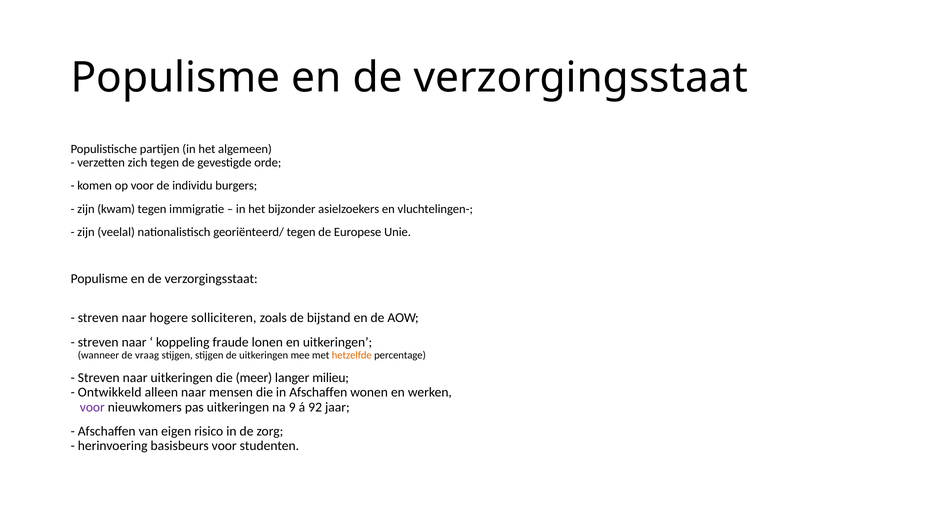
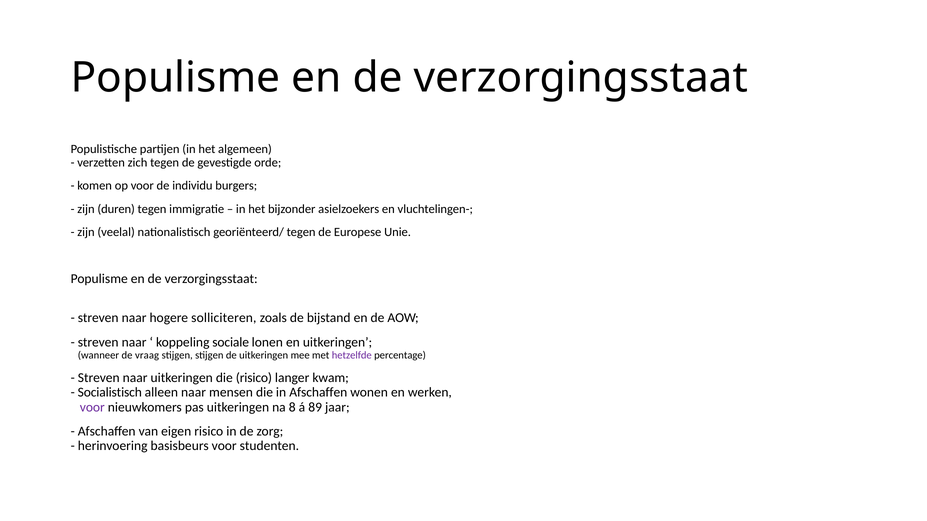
kwam: kwam -> duren
fraude: fraude -> sociale
hetzelfde colour: orange -> purple
die meer: meer -> risico
milieu: milieu -> kwam
Ontwikkeld: Ontwikkeld -> Socialistisch
9: 9 -> 8
92: 92 -> 89
